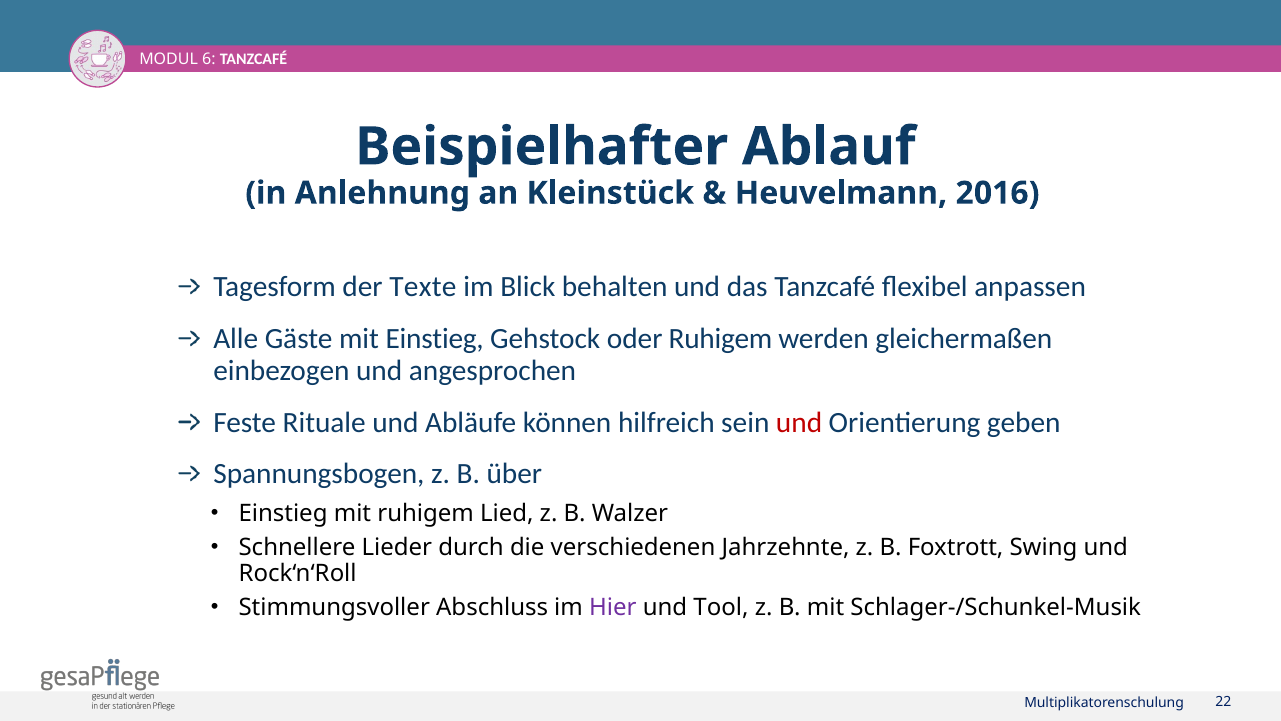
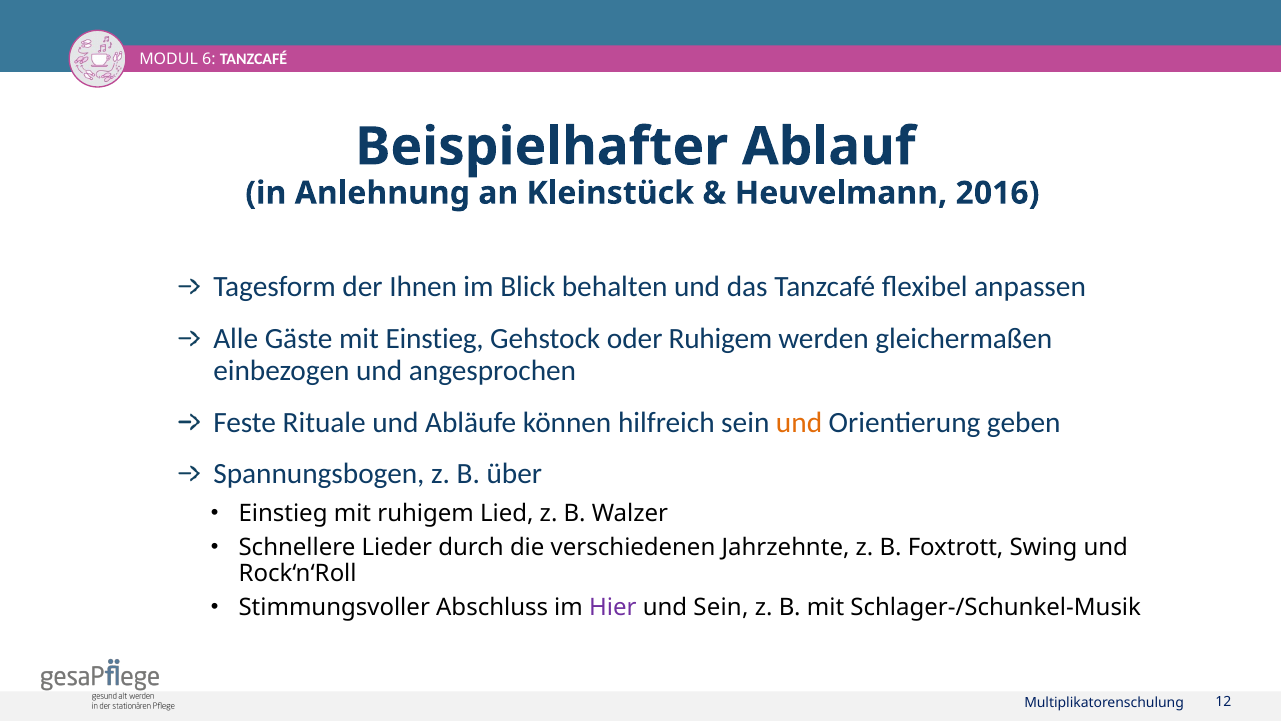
Texte: Texte -> Ihnen
und at (799, 422) colour: red -> orange
und Tool: Tool -> Sein
22: 22 -> 12
